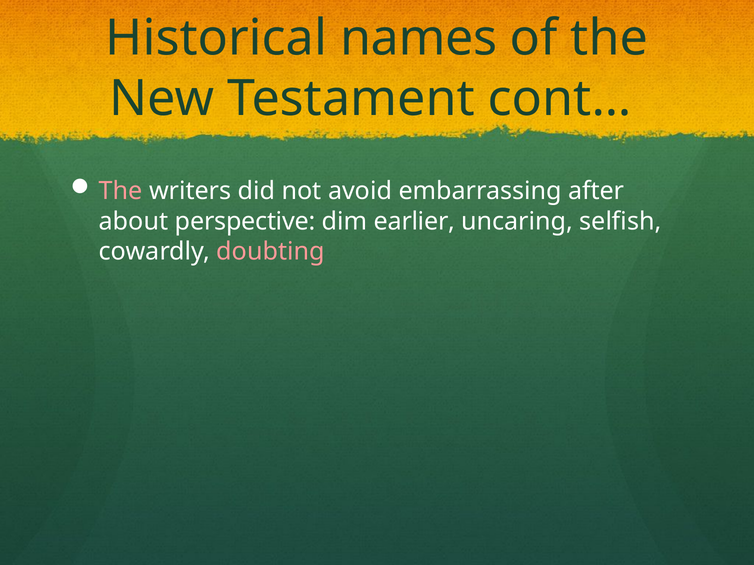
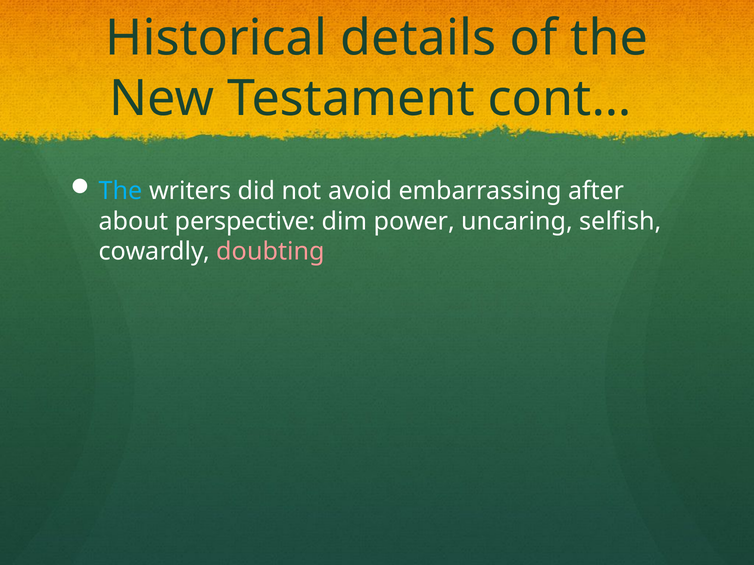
names: names -> details
The at (121, 191) colour: pink -> light blue
earlier: earlier -> power
